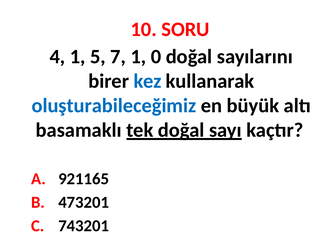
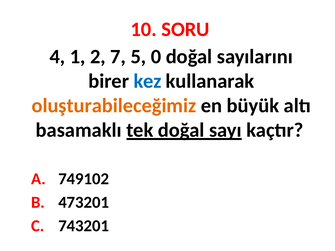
5: 5 -> 2
7 1: 1 -> 5
oluşturabileceğimiz colour: blue -> orange
921165: 921165 -> 749102
